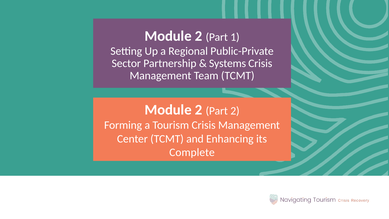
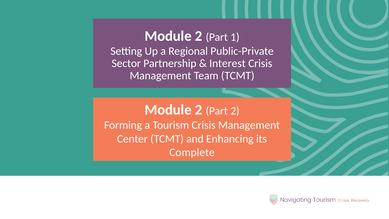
Systems: Systems -> Interest
